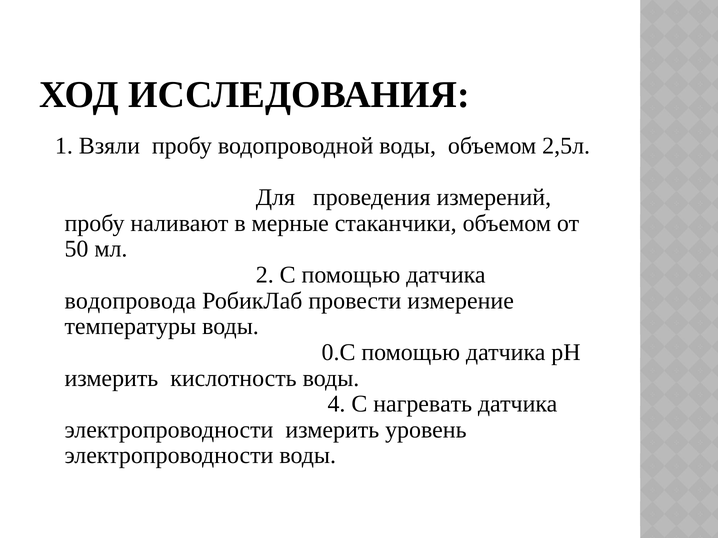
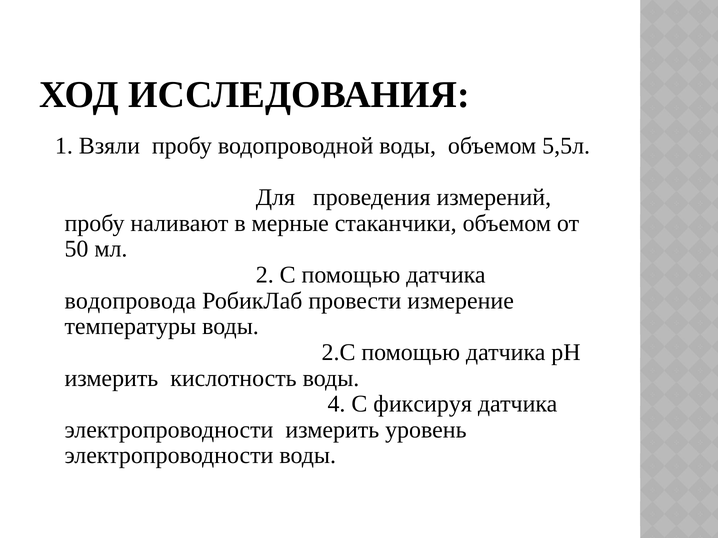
2,5л: 2,5л -> 5,5л
0.С: 0.С -> 2.С
нагревать: нагревать -> фиксируя
